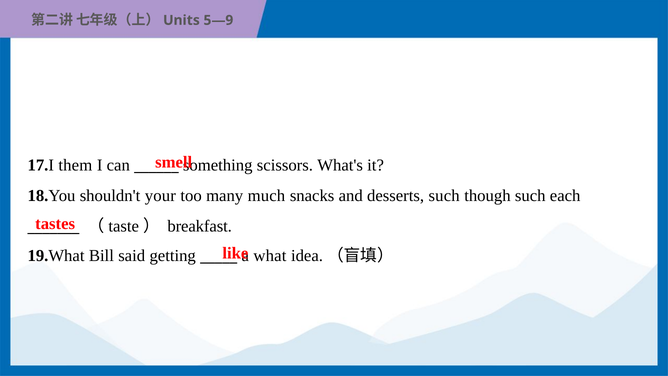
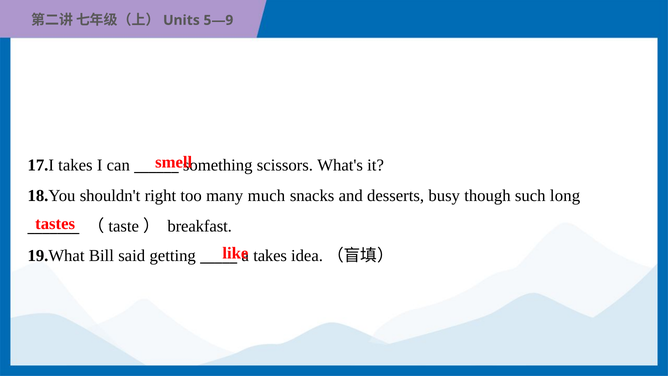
17.I them: them -> takes
your: your -> right
desserts such: such -> busy
each: each -> long
what at (270, 256): what -> takes
